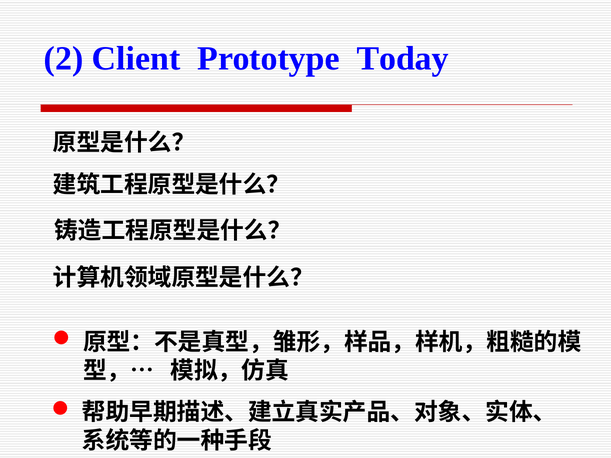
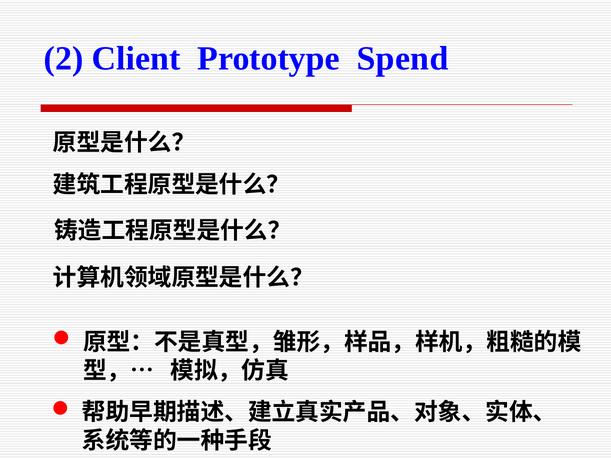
Today: Today -> Spend
